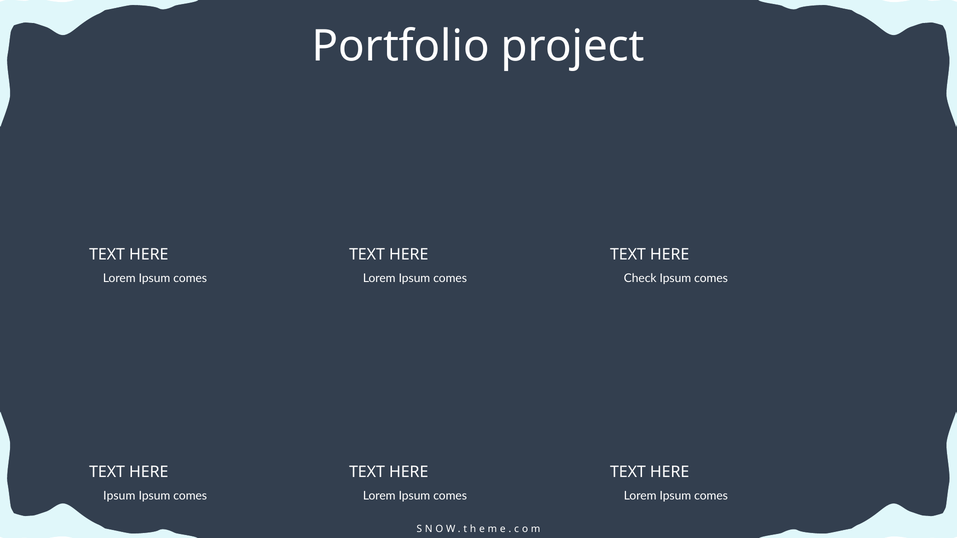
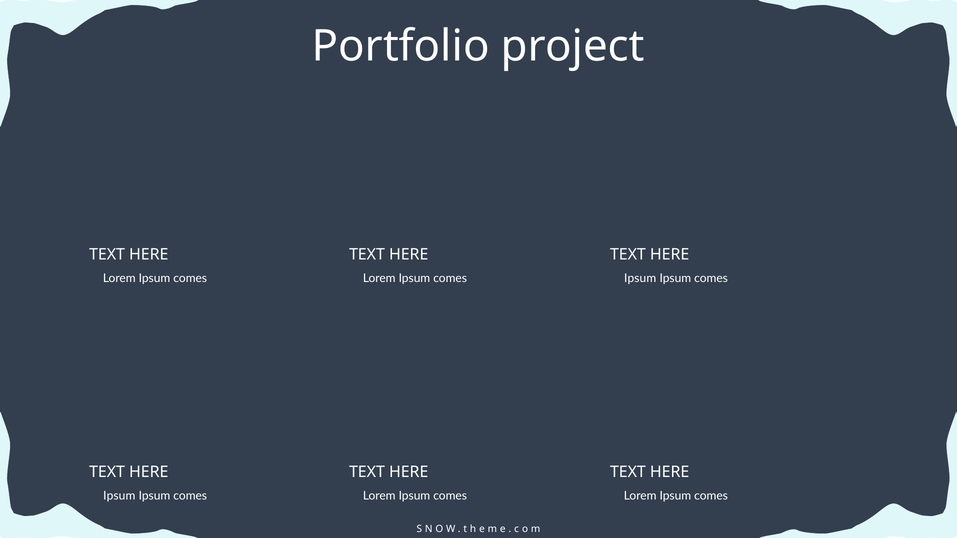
Check at (640, 279): Check -> Ipsum
